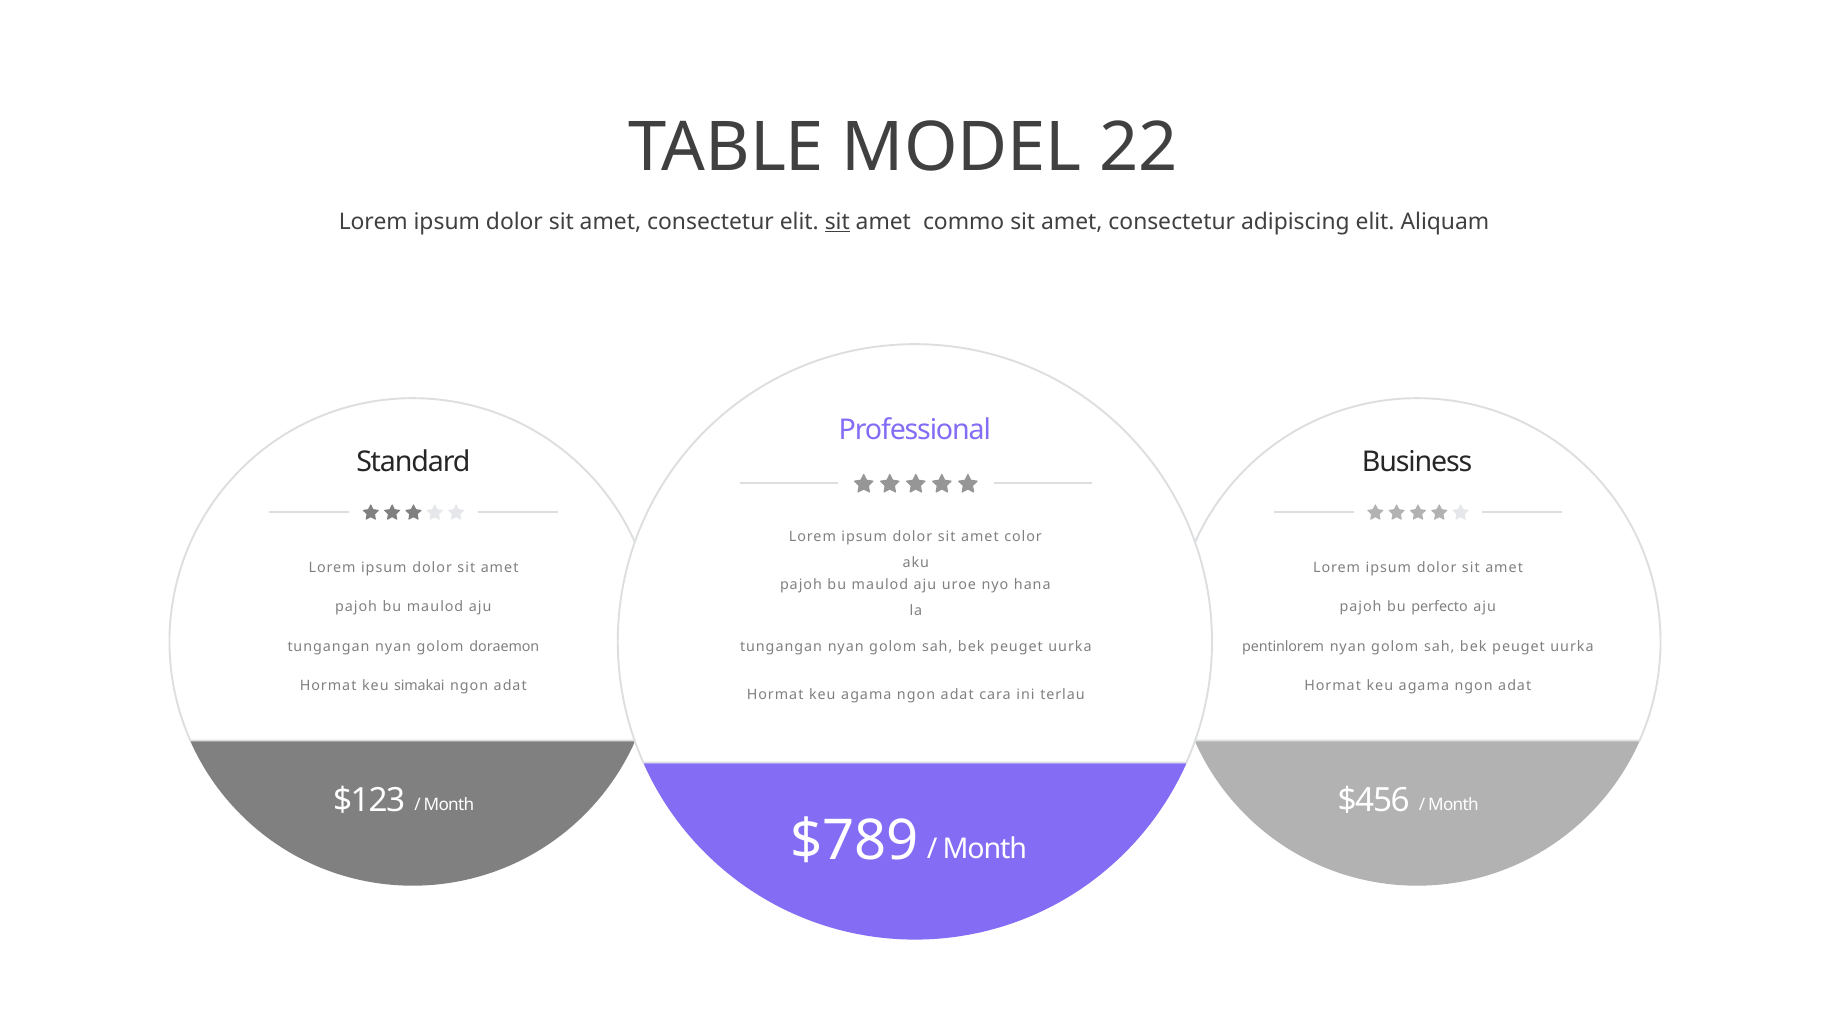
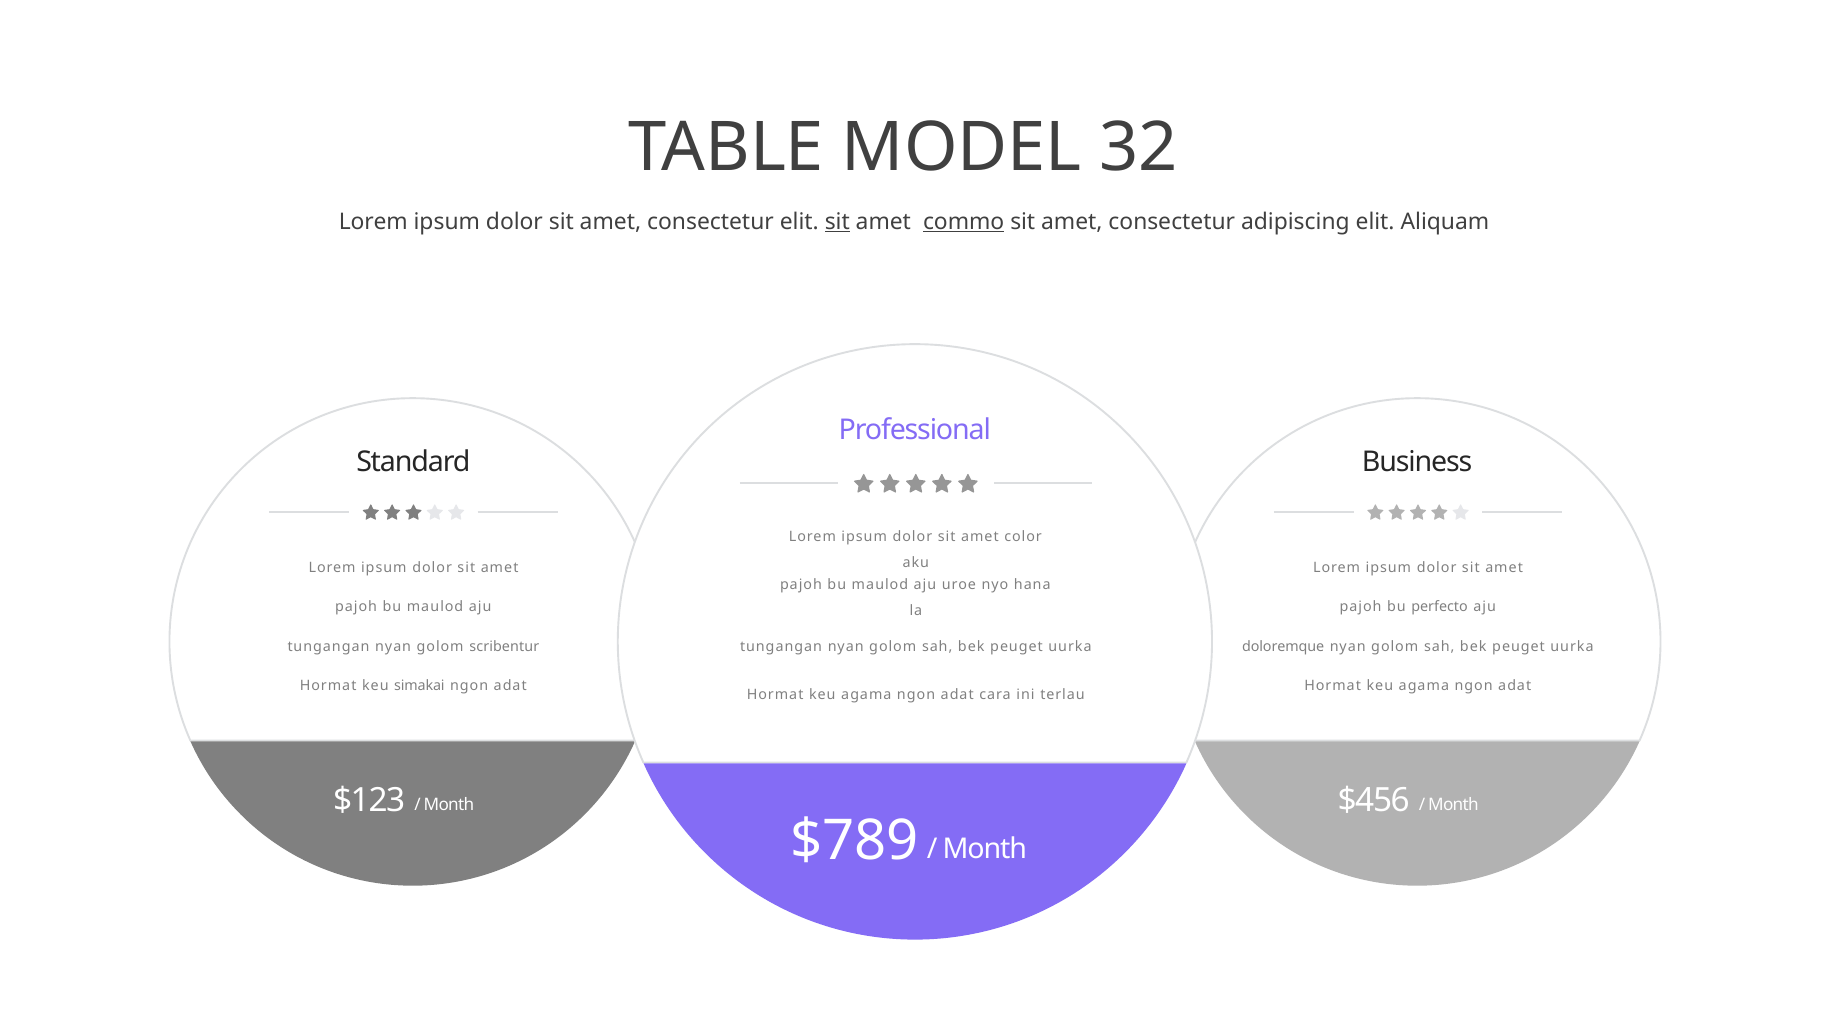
22: 22 -> 32
commo underline: none -> present
doraemon: doraemon -> scribentur
pentinlorem: pentinlorem -> doloremque
